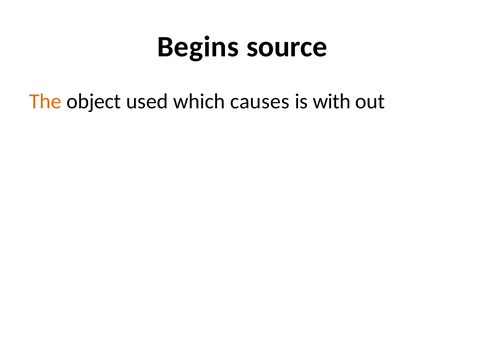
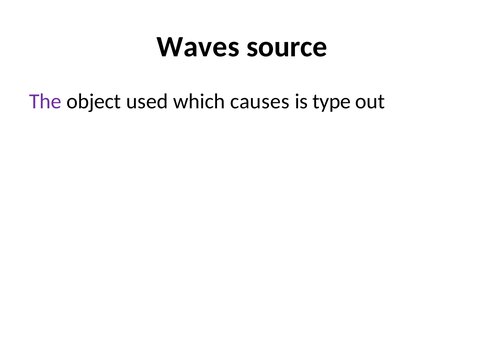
Begins: Begins -> Waves
The colour: orange -> purple
with: with -> type
